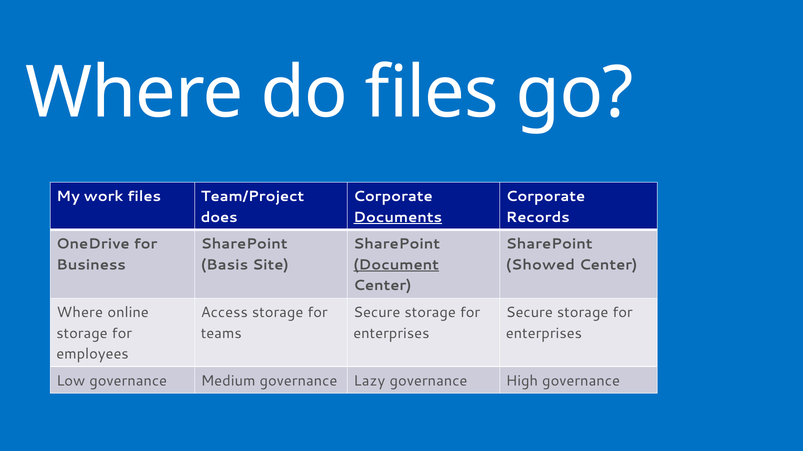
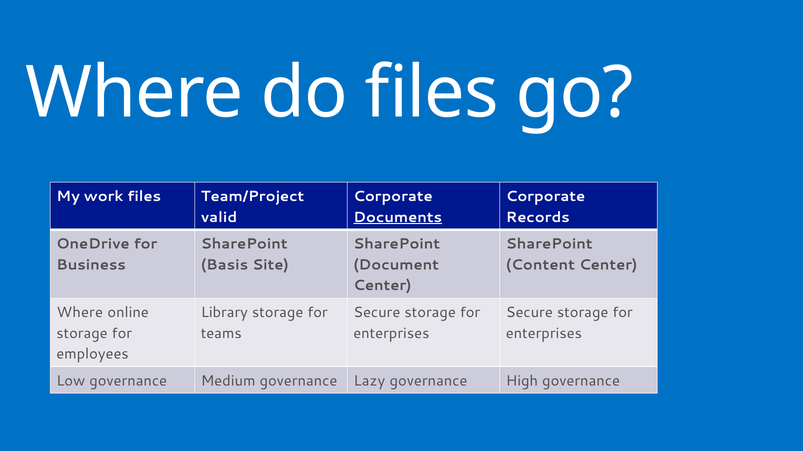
does: does -> valid
Document underline: present -> none
Showed: Showed -> Content
Access: Access -> Library
